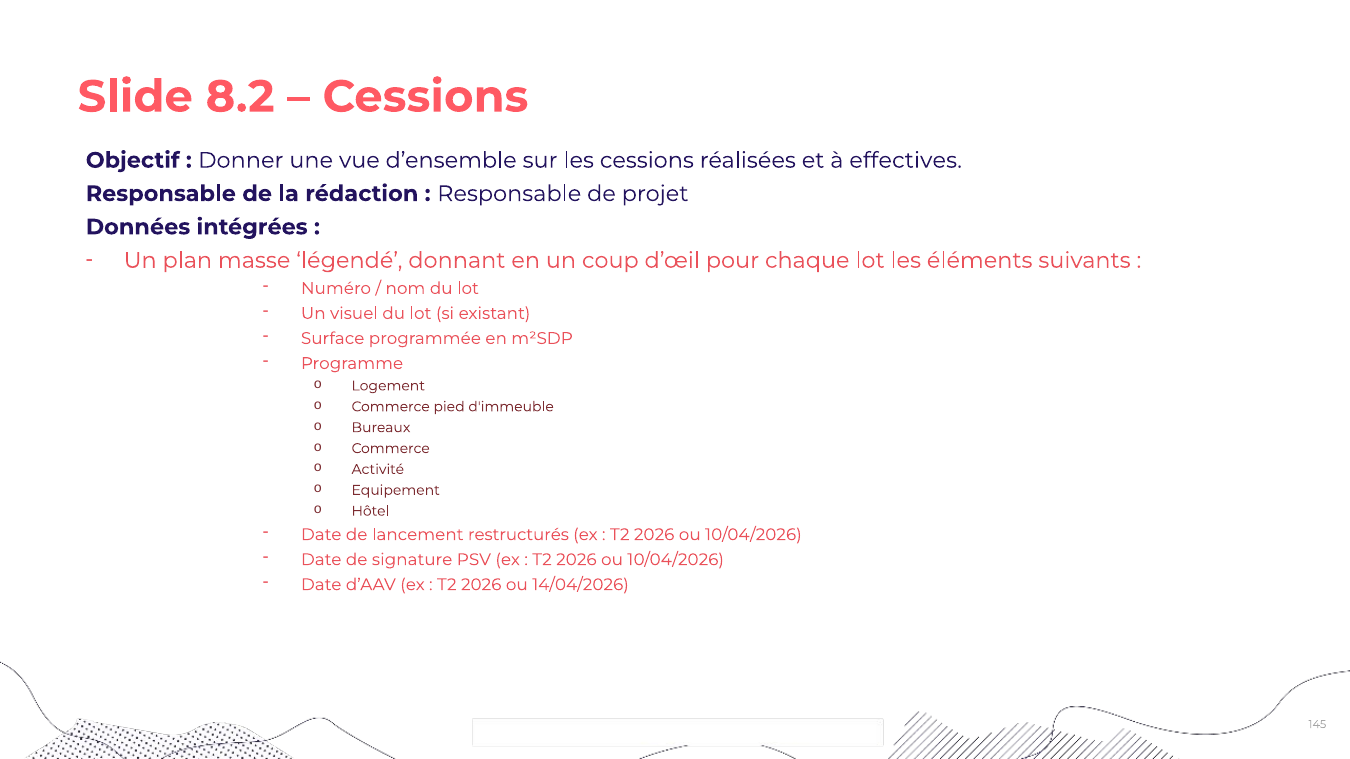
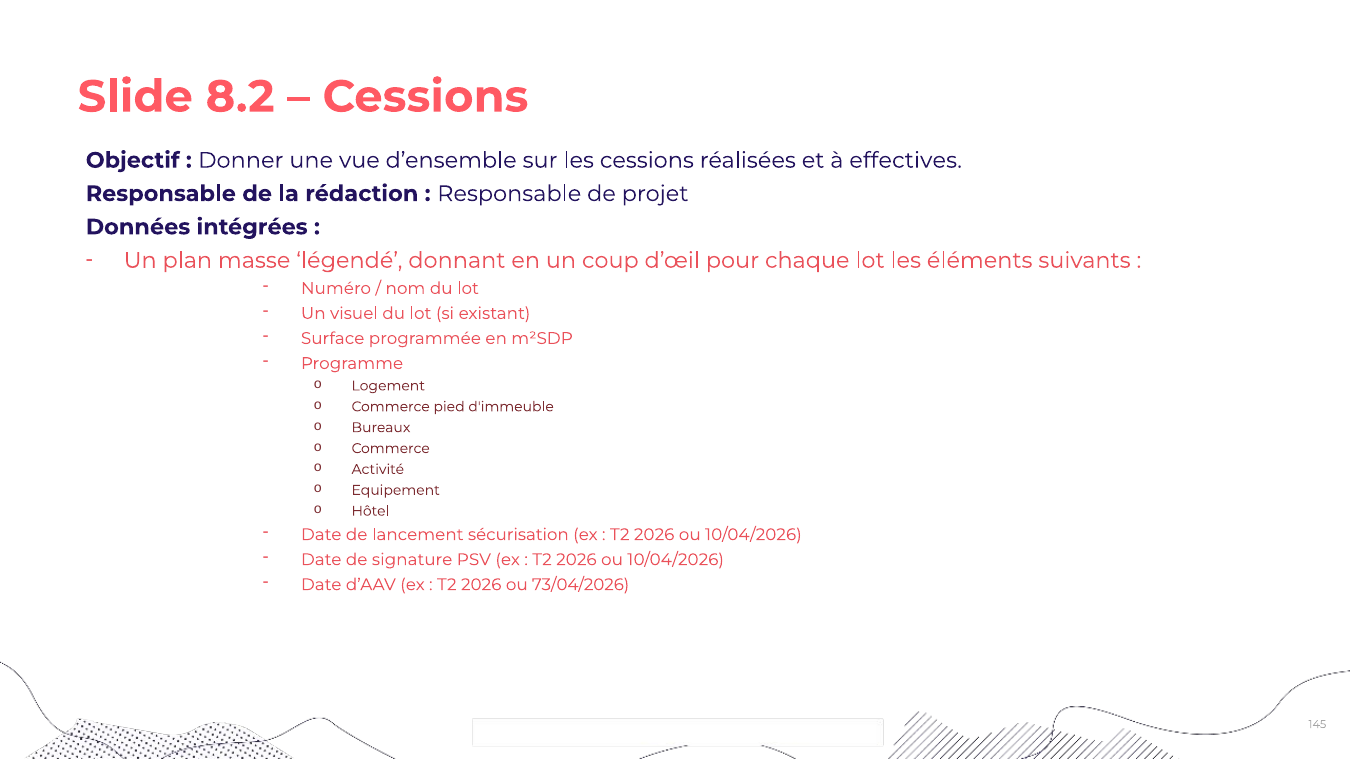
restructurés: restructurés -> sécurisation
14/04/2026: 14/04/2026 -> 73/04/2026
